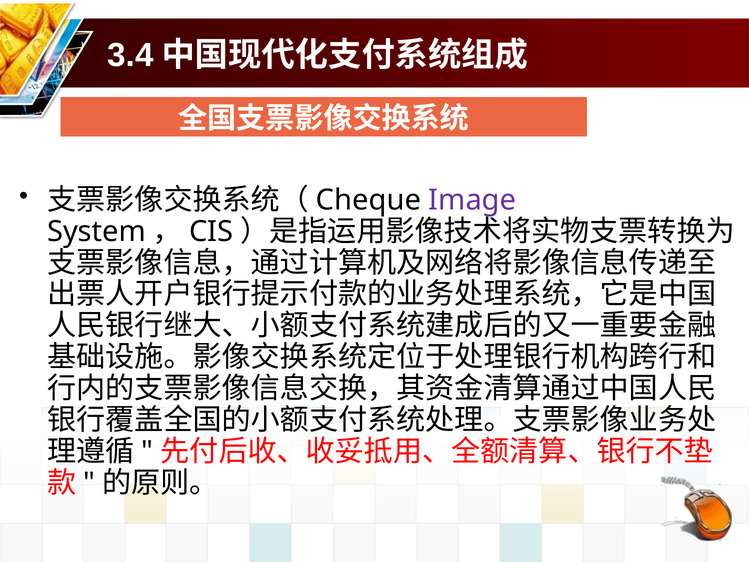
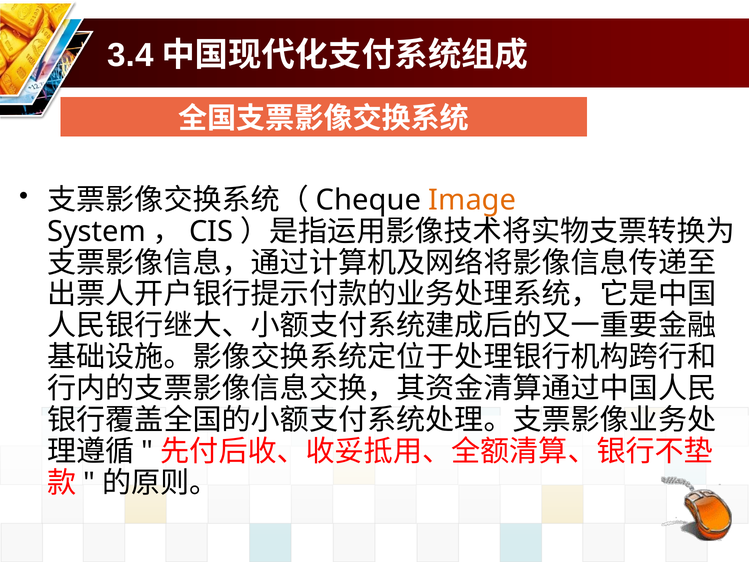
Image colour: purple -> orange
